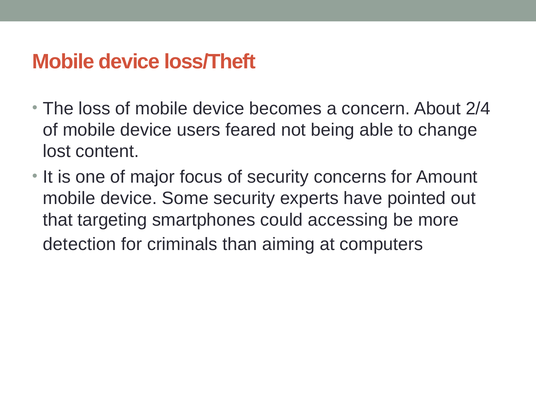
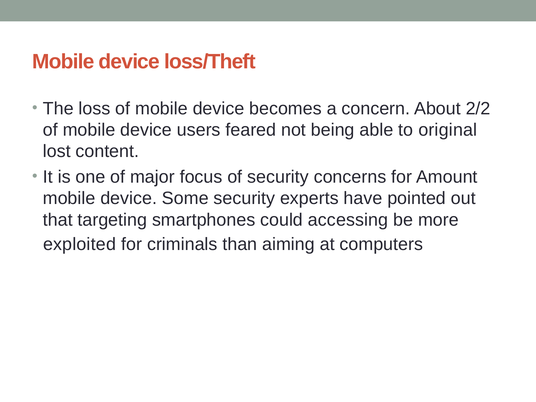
2/4: 2/4 -> 2/2
change: change -> original
detection: detection -> exploited
